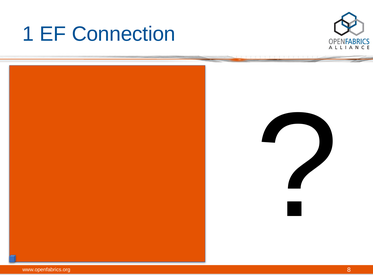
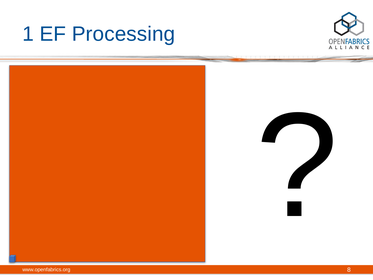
Connection: Connection -> Processing
